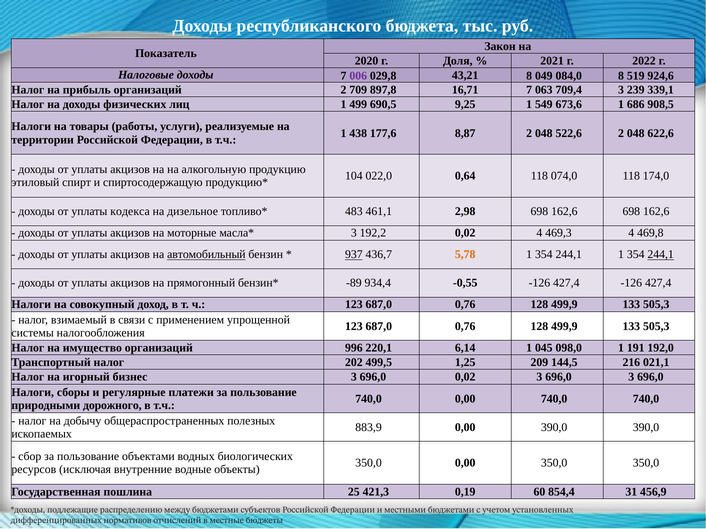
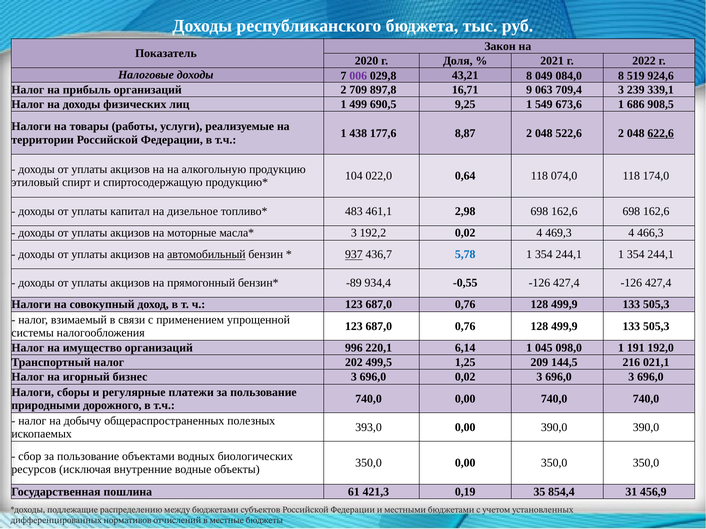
16,71 7: 7 -> 9
622,6 underline: none -> present
кодекса: кодекса -> капитал
469,8: 469,8 -> 466,3
5,78 colour: orange -> blue
244,1 at (661, 255) underline: present -> none
883,9: 883,9 -> 393,0
25: 25 -> 61
60: 60 -> 35
